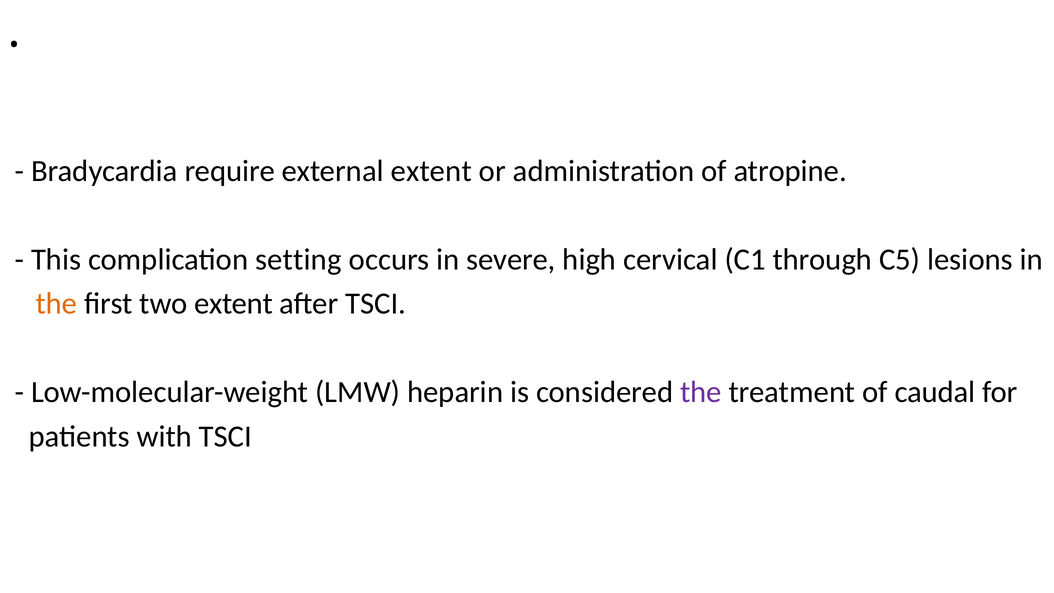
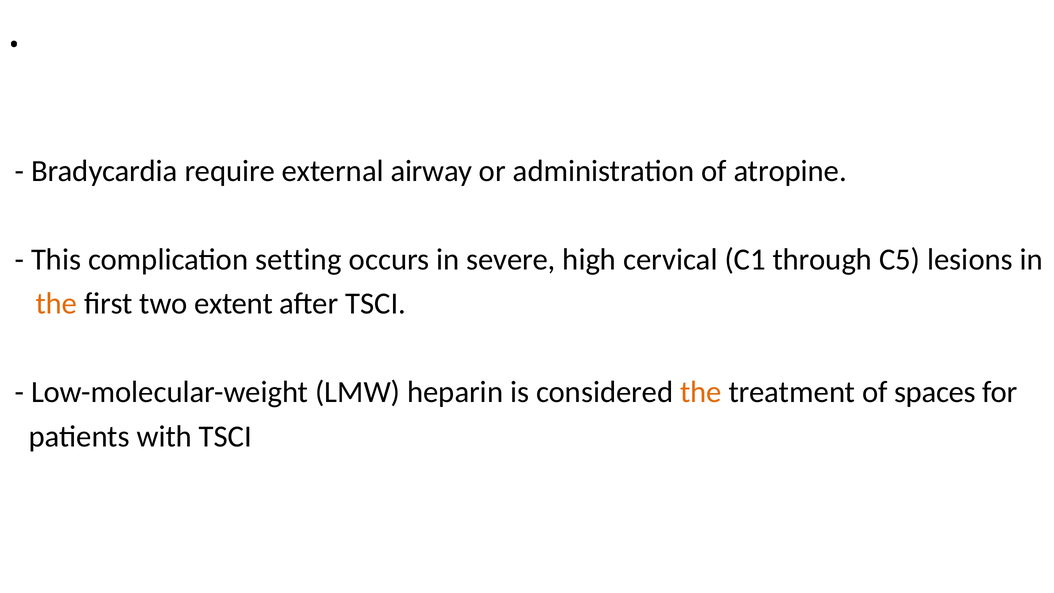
external extent: extent -> airway
the at (701, 392) colour: purple -> orange
caudal: caudal -> spaces
